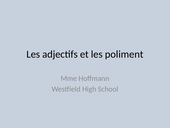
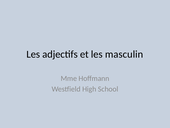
poliment: poliment -> masculin
